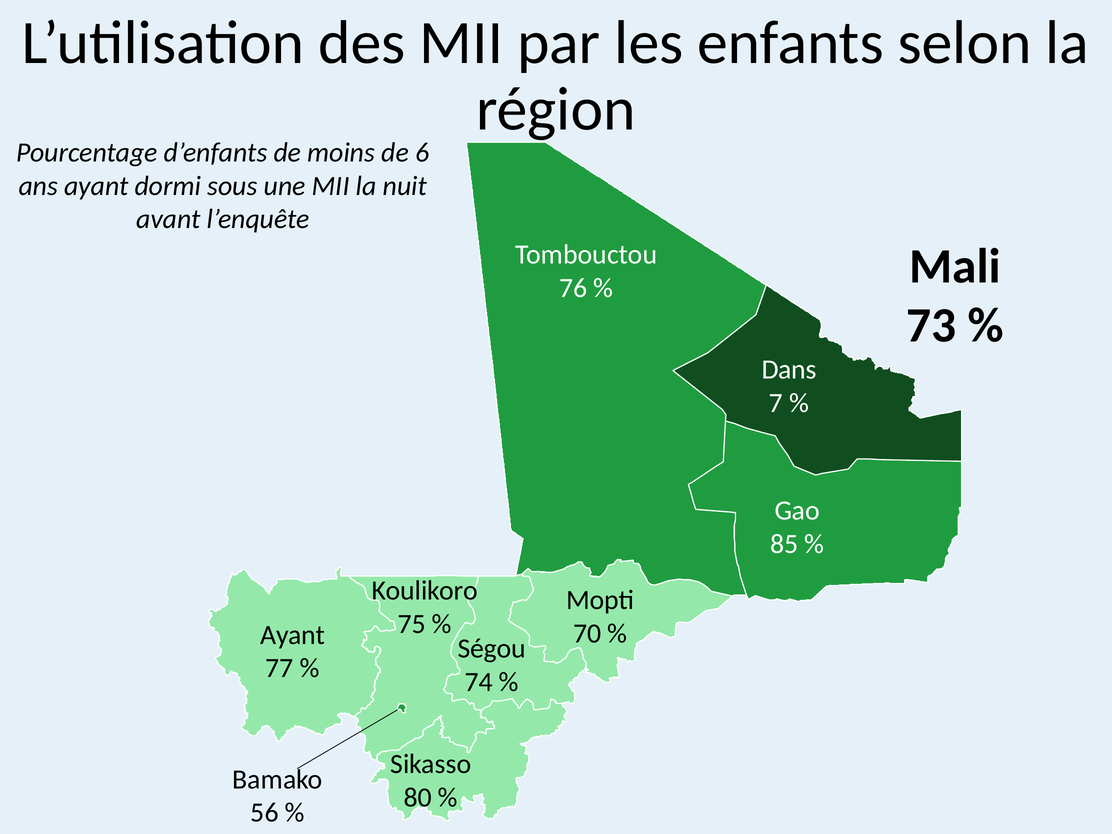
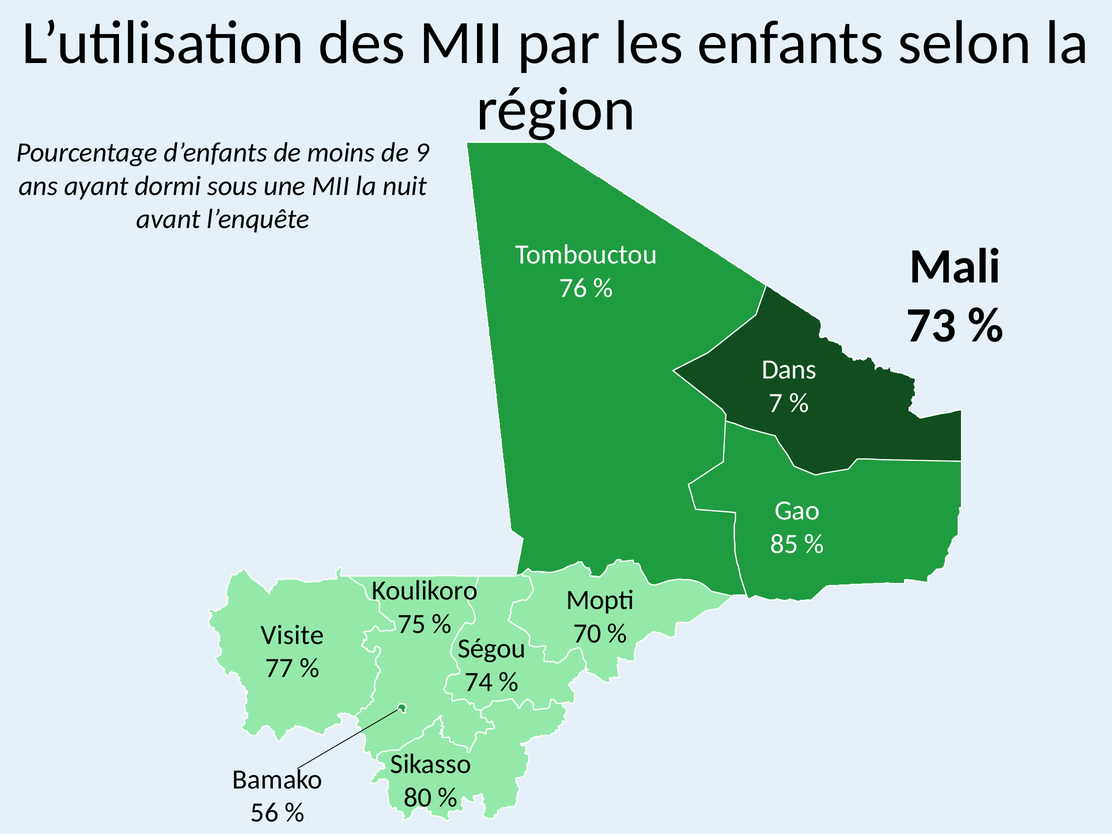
6: 6 -> 9
Ayant at (293, 635): Ayant -> Visite
